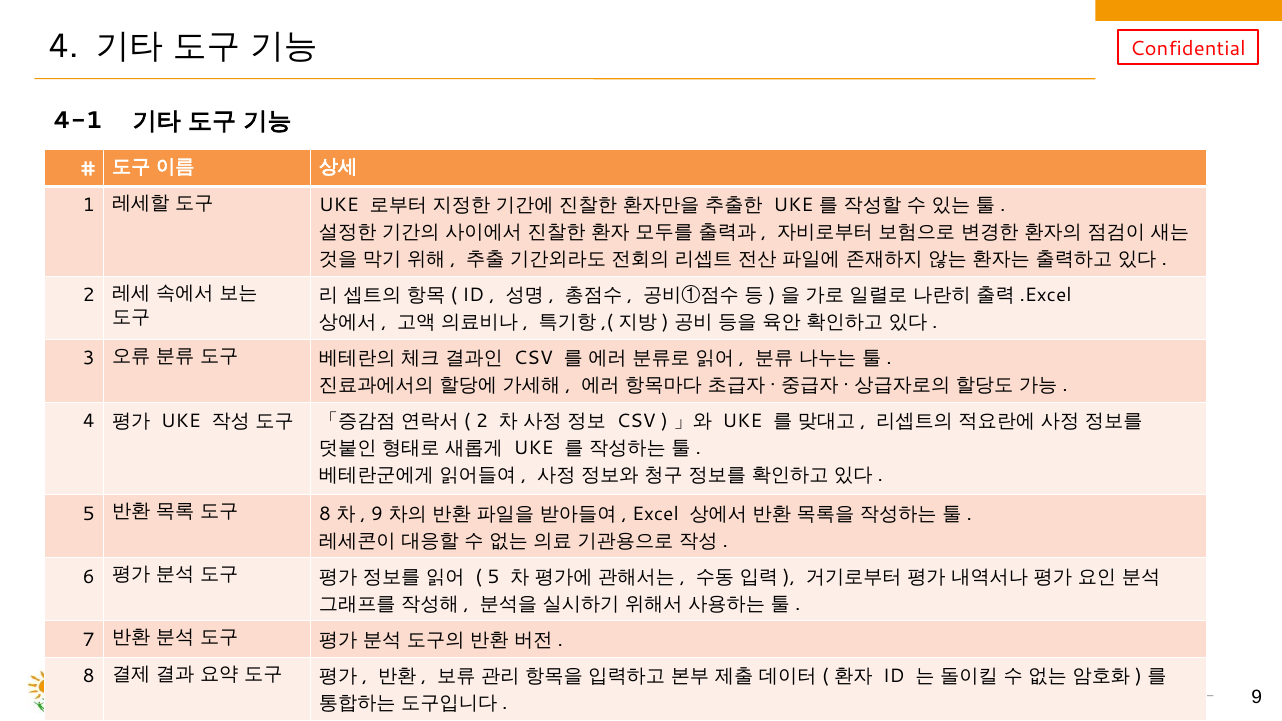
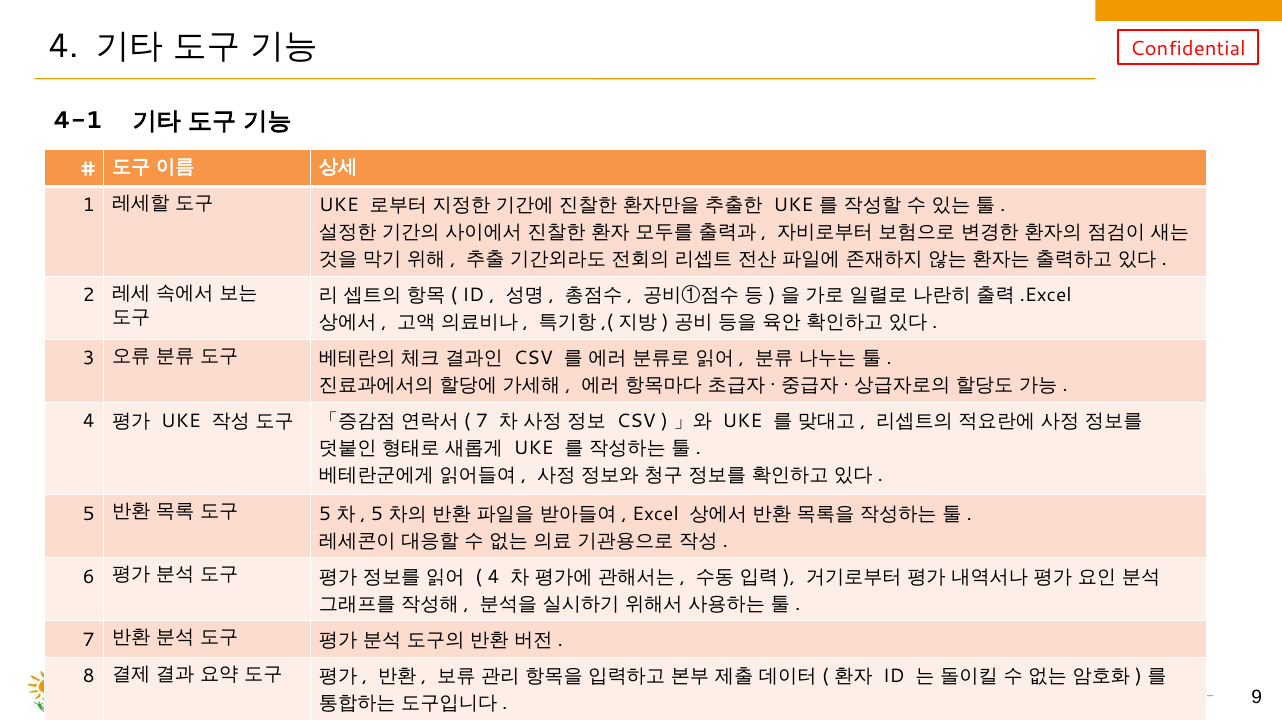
2 at (482, 421): 2 -> 7
8 at (325, 514): 8 -> 5
9 at (377, 514): 9 -> 5
5 at (493, 577): 5 -> 4
